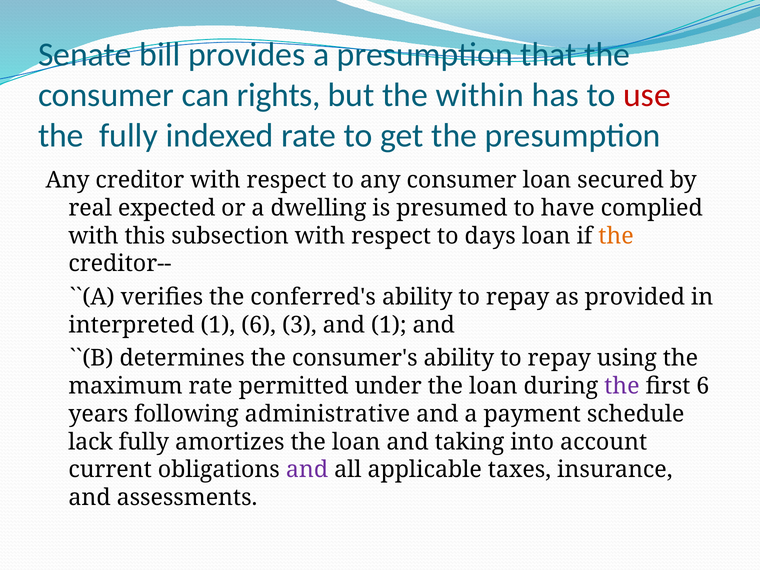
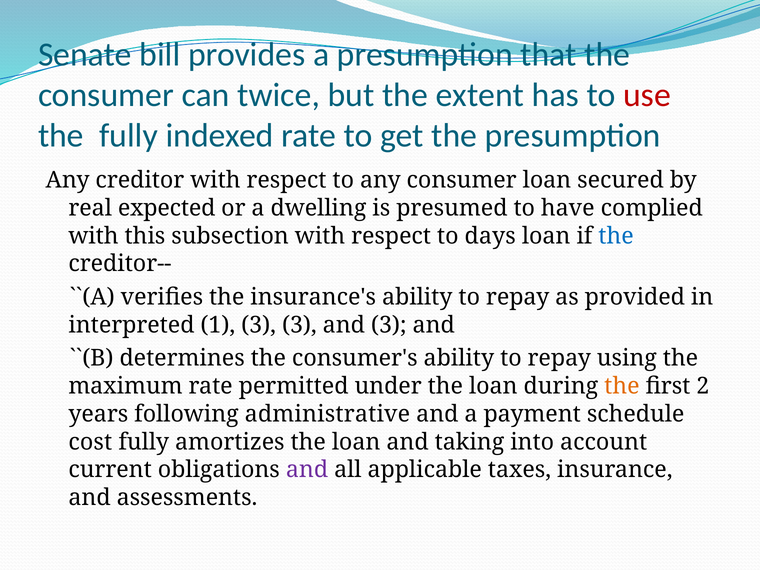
rights: rights -> twice
within: within -> extent
the at (616, 236) colour: orange -> blue
conferred's: conferred's -> insurance's
1 6: 6 -> 3
and 1: 1 -> 3
the at (622, 386) colour: purple -> orange
first 6: 6 -> 2
lack: lack -> cost
